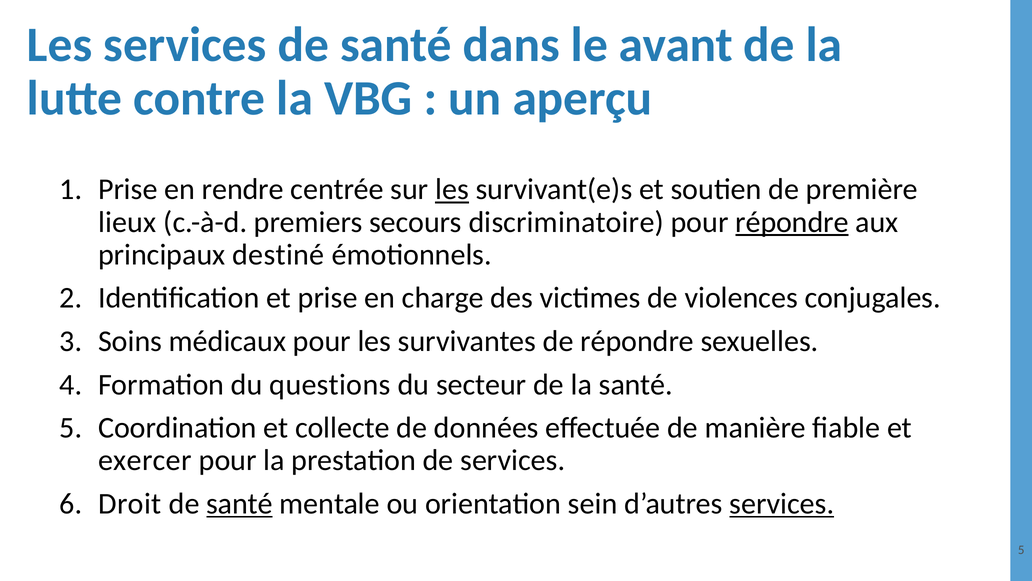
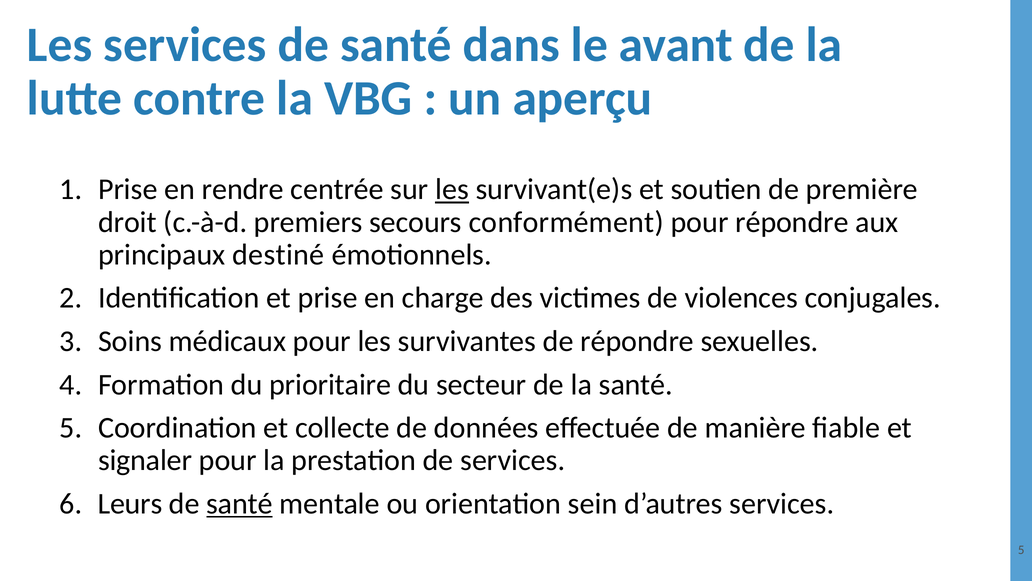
lieux: lieux -> droit
discriminatoire: discriminatoire -> conformément
répondre at (792, 222) underline: present -> none
questions: questions -> prioritaire
exercer: exercer -> signaler
Droit: Droit -> Leurs
services at (782, 503) underline: present -> none
